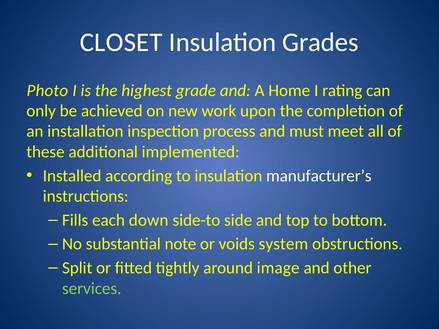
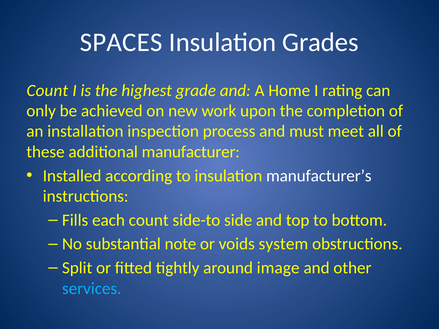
CLOSET: CLOSET -> SPACES
Photo at (47, 90): Photo -> Count
implemented: implemented -> manufacturer
each down: down -> count
services colour: light green -> light blue
